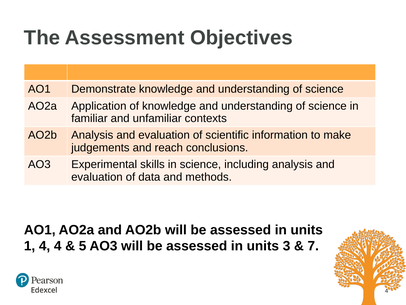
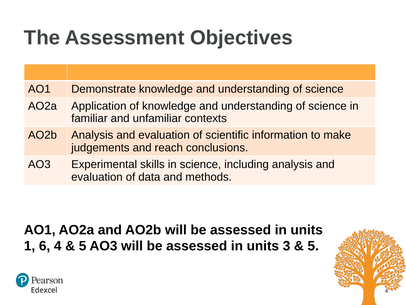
1 4: 4 -> 6
7 at (313, 246): 7 -> 5
